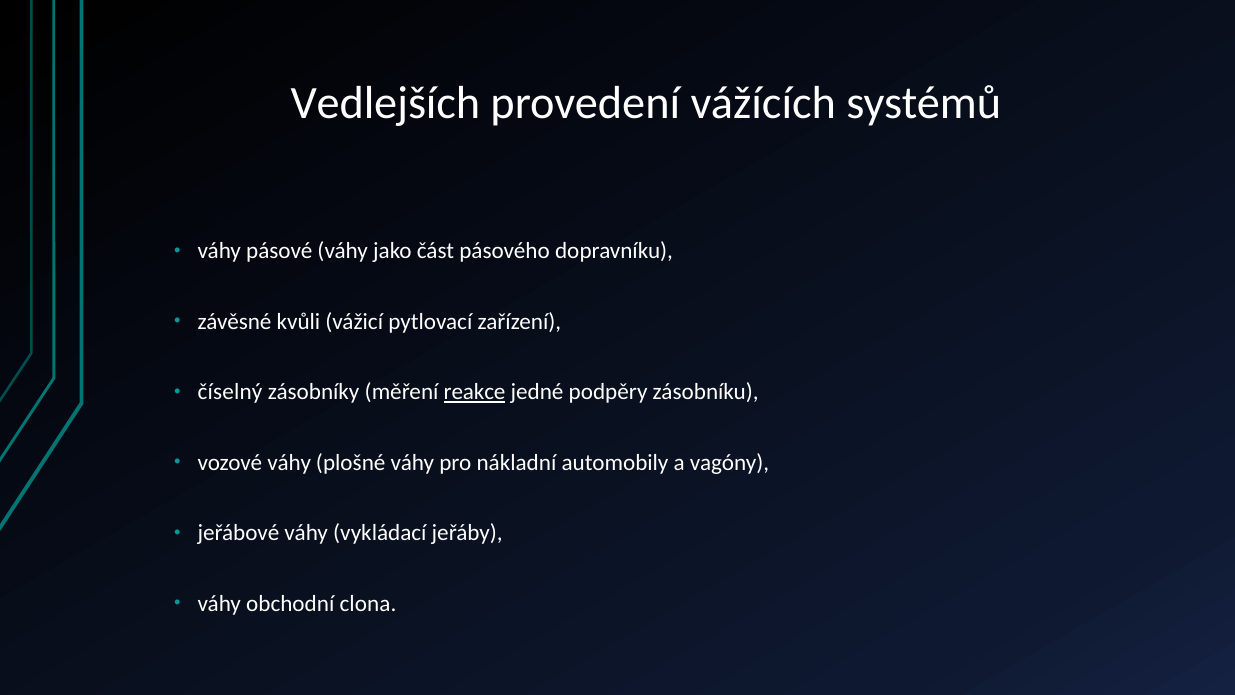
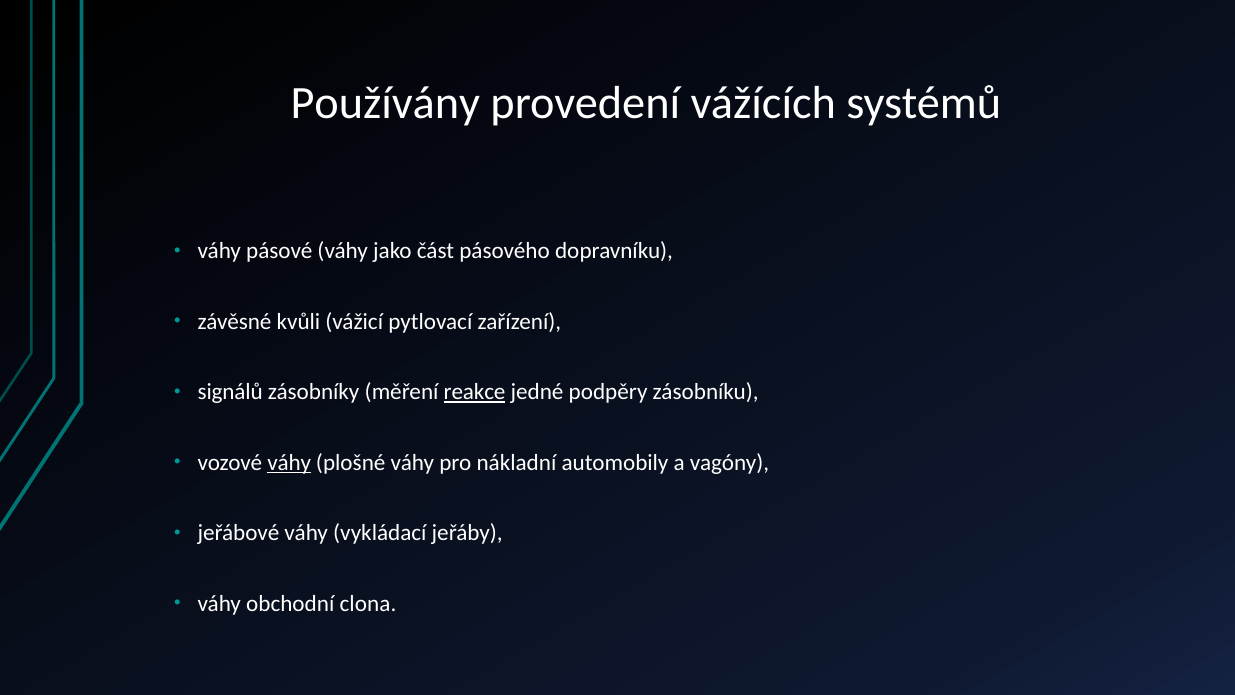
Vedlejších: Vedlejších -> Používány
číselný: číselný -> signálů
váhy at (289, 463) underline: none -> present
